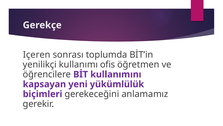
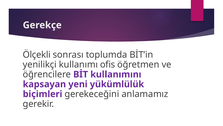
Içeren: Içeren -> Ölçekli
